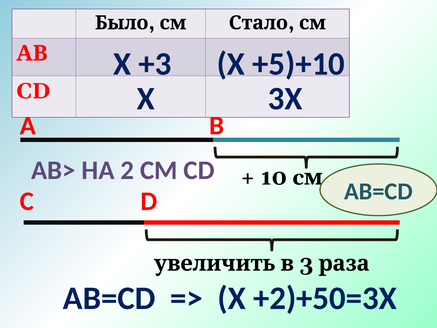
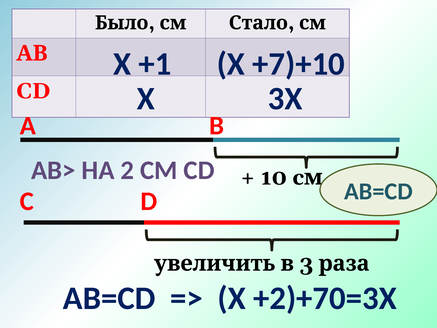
+3: +3 -> +1
+5)+10: +5)+10 -> +7)+10
+2)+50=3X: +2)+50=3X -> +2)+70=3X
